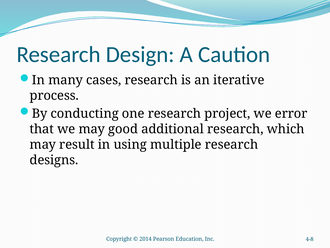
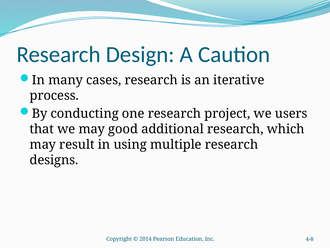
error: error -> users
